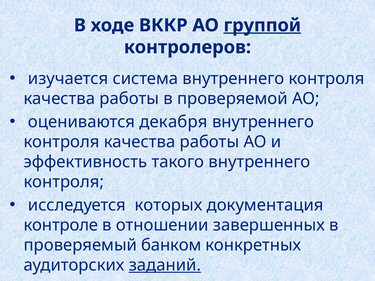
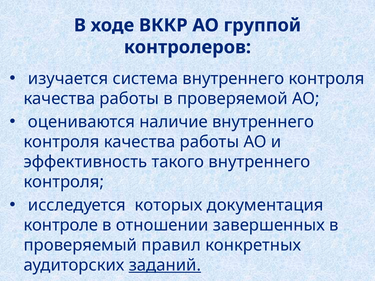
группой underline: present -> none
декабря: декабря -> наличие
банком: банком -> правил
